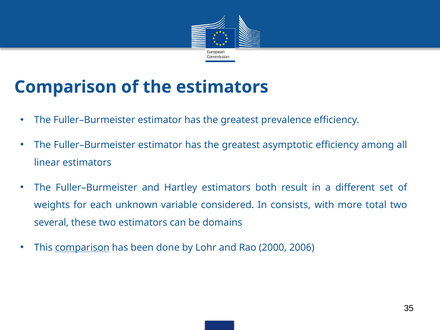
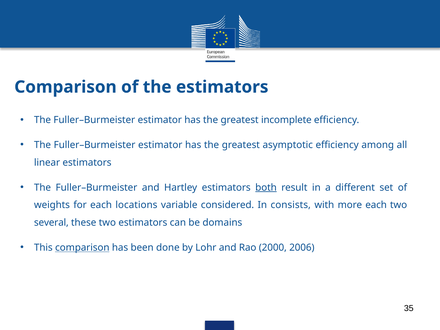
prevalence: prevalence -> incomplete
both underline: none -> present
unknown: unknown -> locations
more total: total -> each
